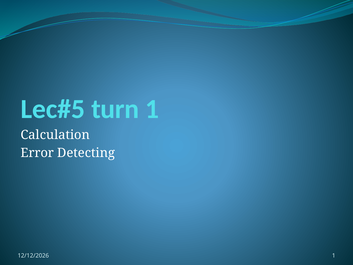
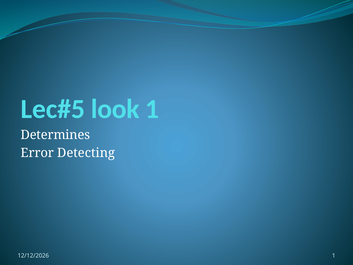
turn: turn -> look
Calculation: Calculation -> Determines
